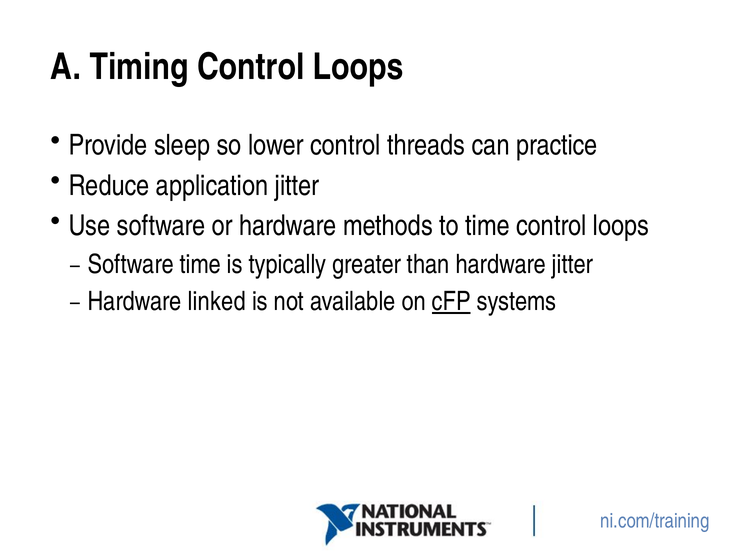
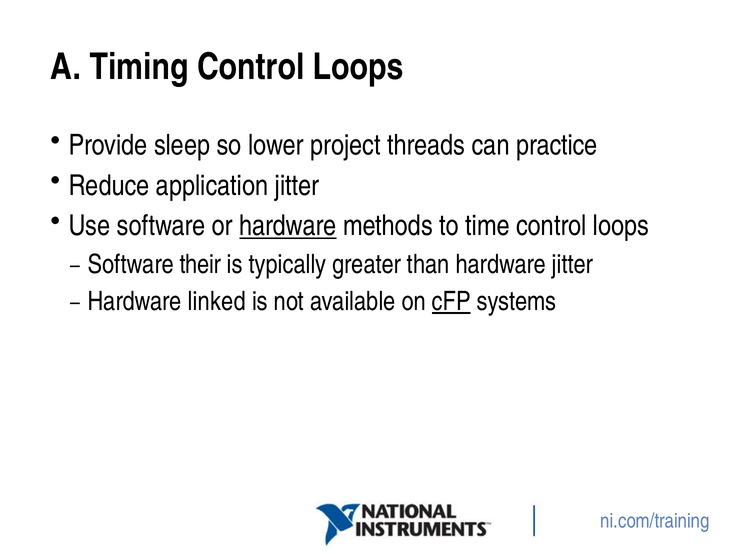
lower control: control -> project
hardware at (288, 226) underline: none -> present
time at (200, 264): time -> their
